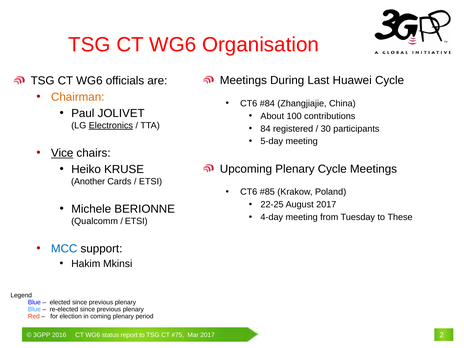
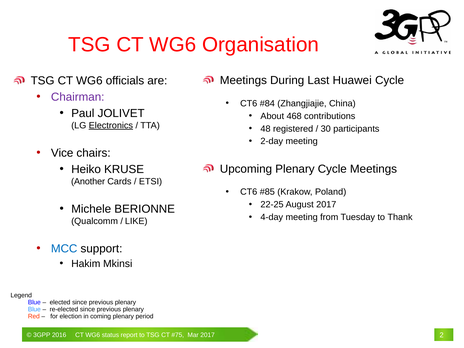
Chairman colour: orange -> purple
100: 100 -> 468
84: 84 -> 48
5-day: 5-day -> 2-day
Vice underline: present -> none
These: These -> Thank
ETSI at (136, 221): ETSI -> LIKE
